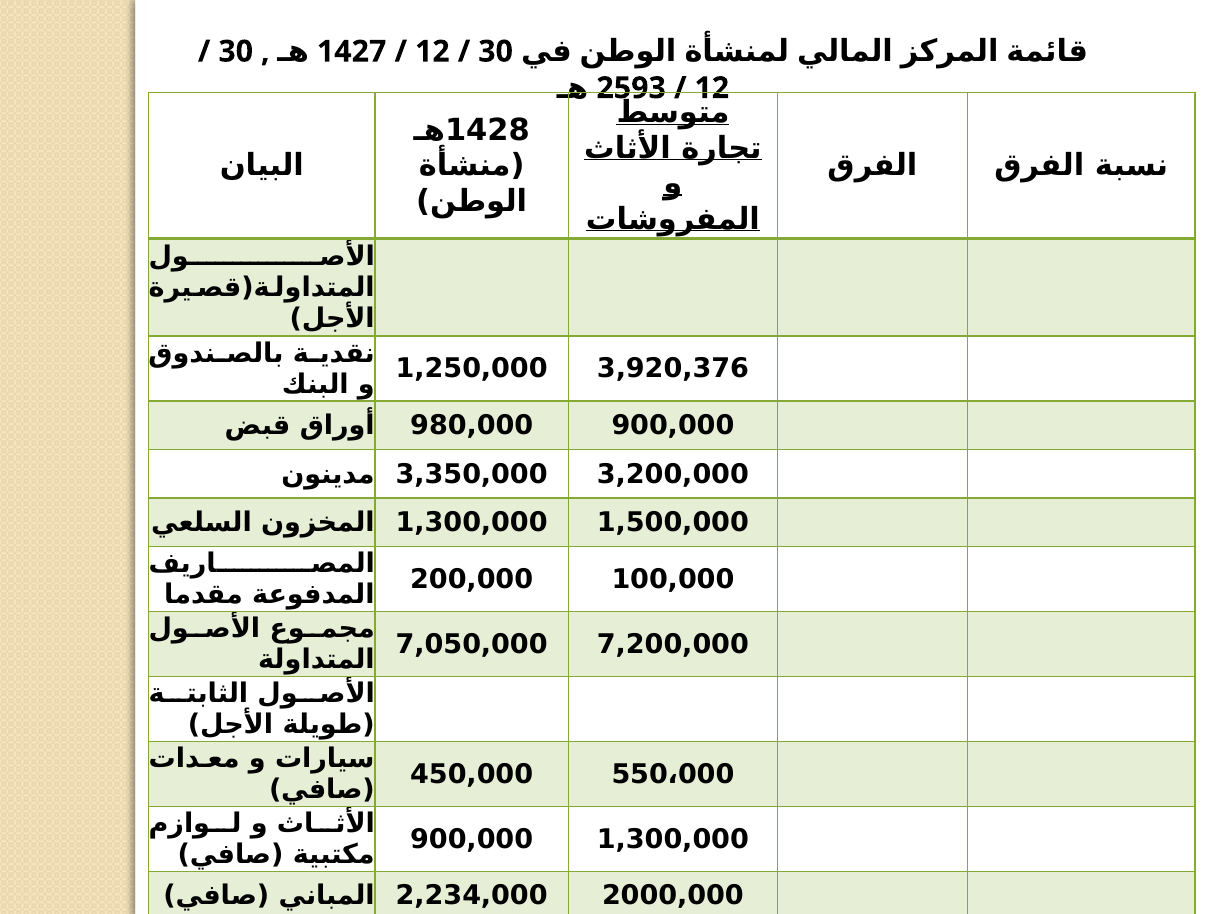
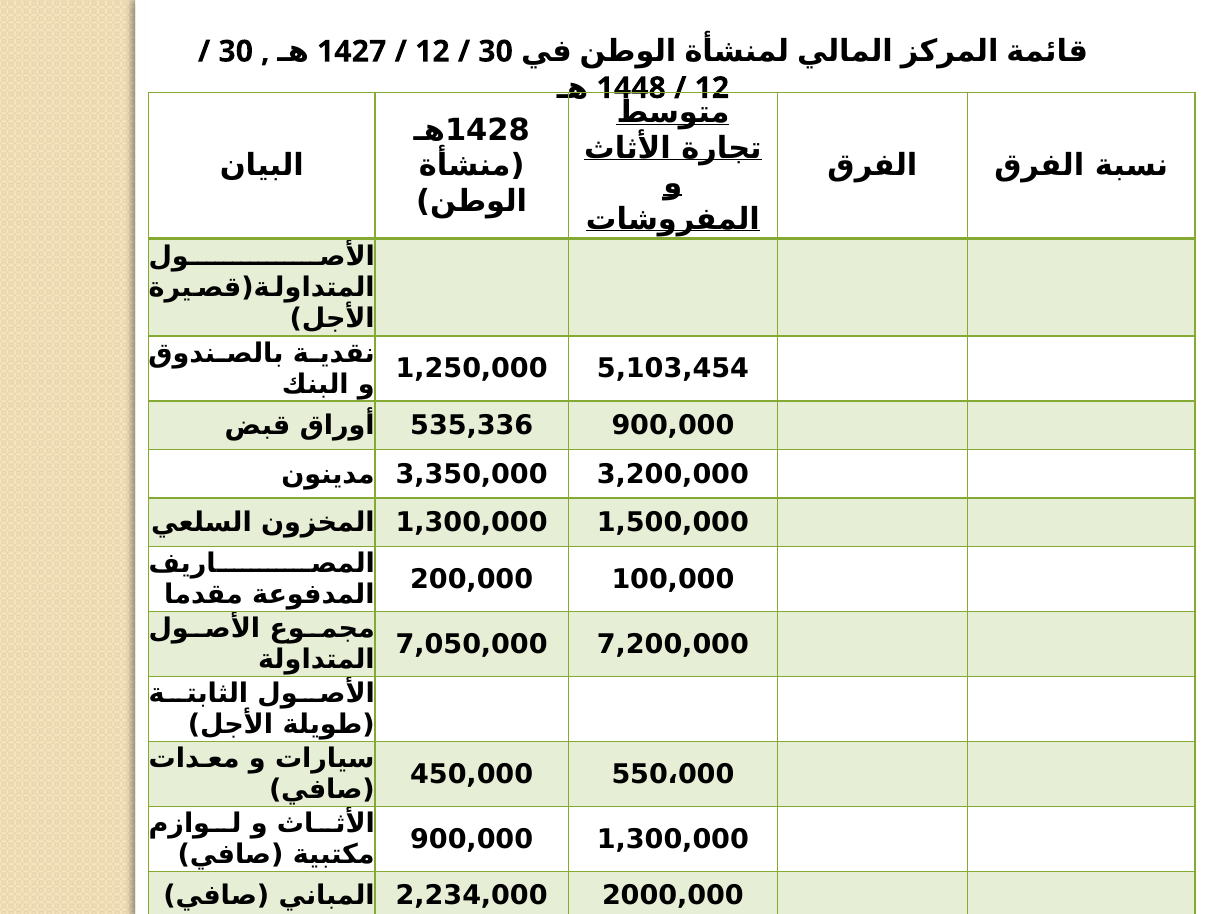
2593: 2593 -> 1448
3,920,376: 3,920,376 -> 5,103,454
980,000: 980,000 -> 535,336
